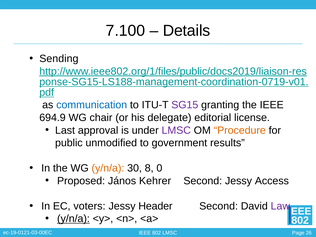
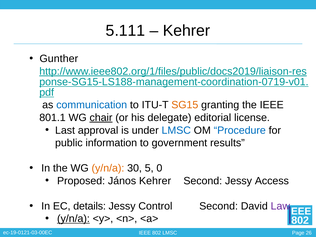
7.100: 7.100 -> 5.111
Details at (187, 31): Details -> Kehrer
Sending: Sending -> Gunther
SG15 colour: purple -> orange
694.9: 694.9 -> 801.1
chair underline: none -> present
LMSC at (176, 130) colour: purple -> blue
Procedure colour: orange -> blue
unmodified: unmodified -> information
8: 8 -> 5
voters: voters -> details
Header: Header -> Control
